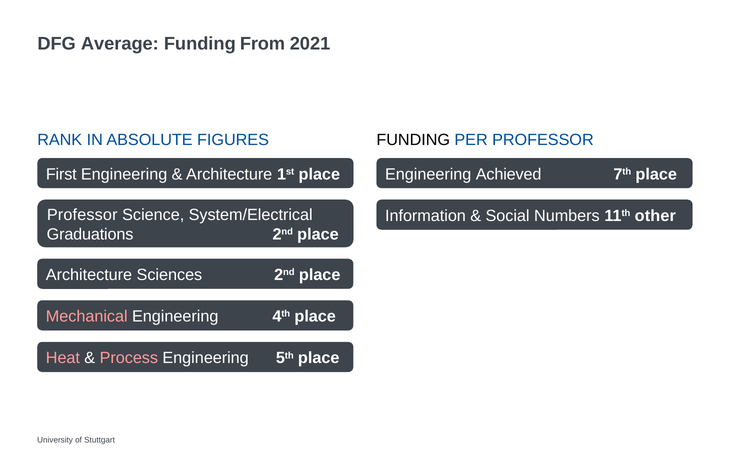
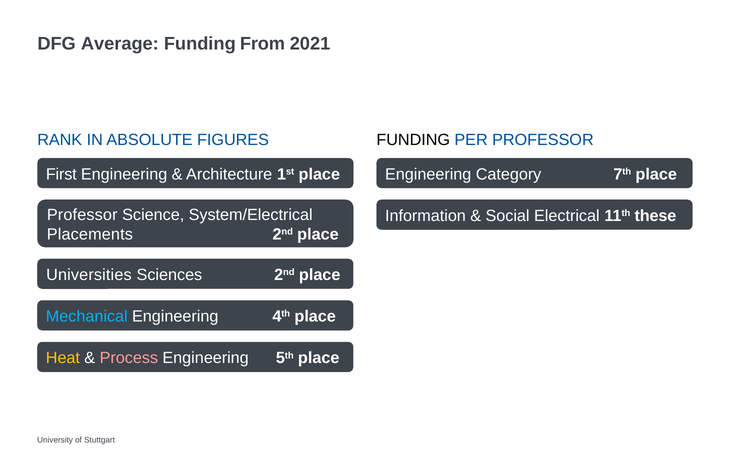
Achieved: Achieved -> Category
Numbers: Numbers -> Electrical
other: other -> these
Graduations: Graduations -> Placements
Architecture at (89, 275): Architecture -> Universities
Mechanical colour: pink -> light blue
Heat colour: pink -> yellow
